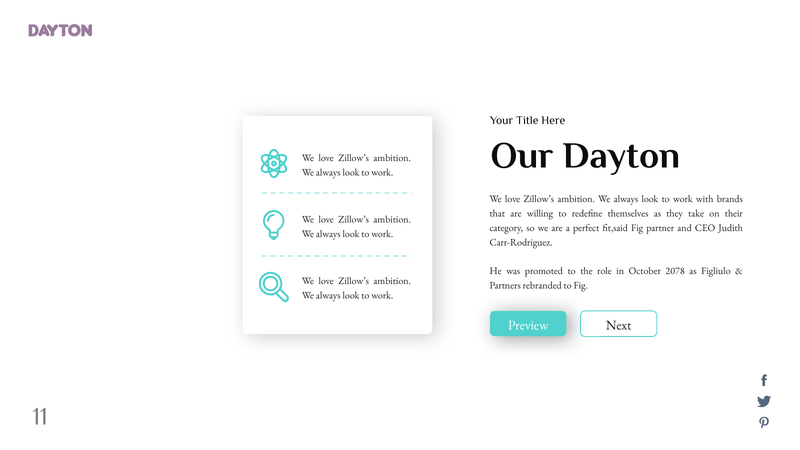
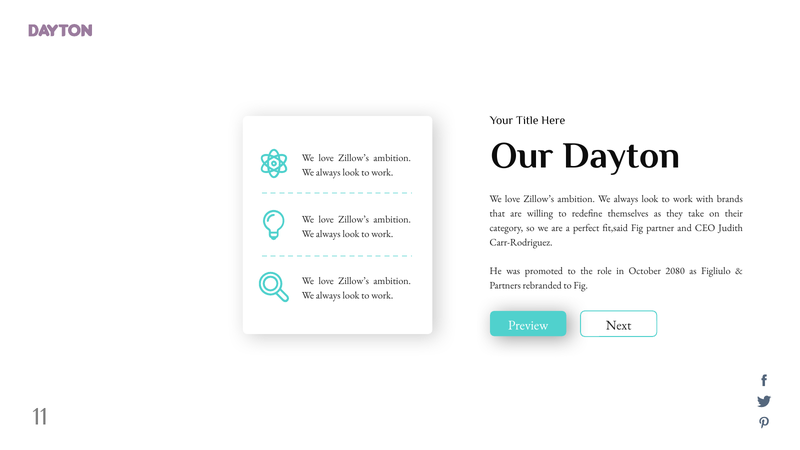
2078: 2078 -> 2080
